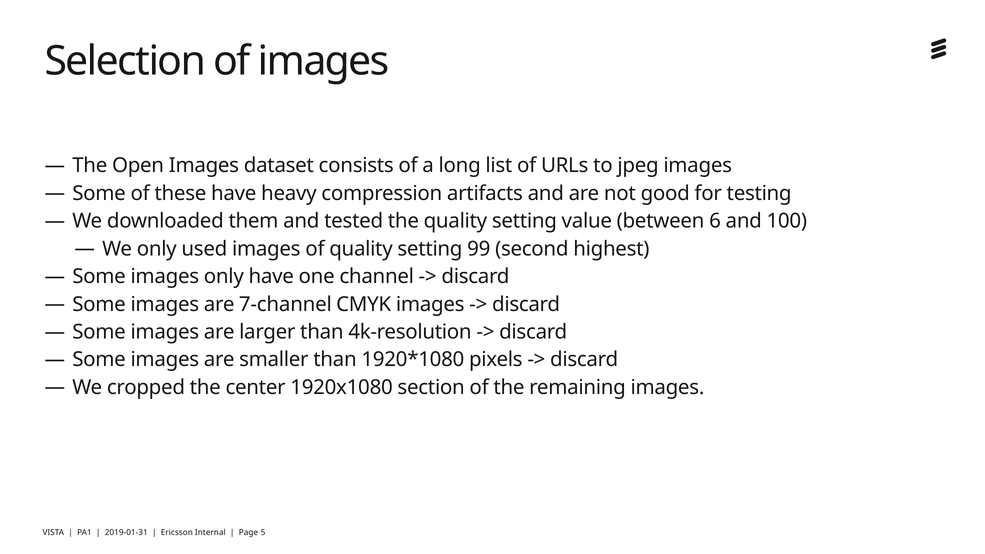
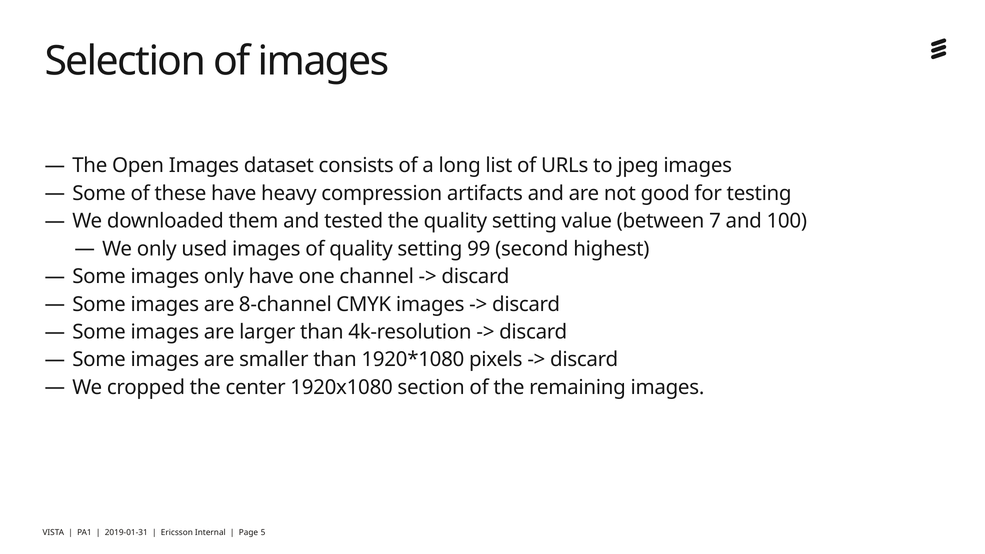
6: 6 -> 7
7-channel: 7-channel -> 8-channel
